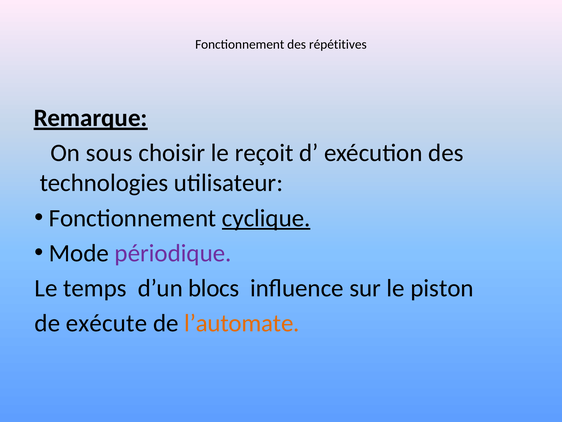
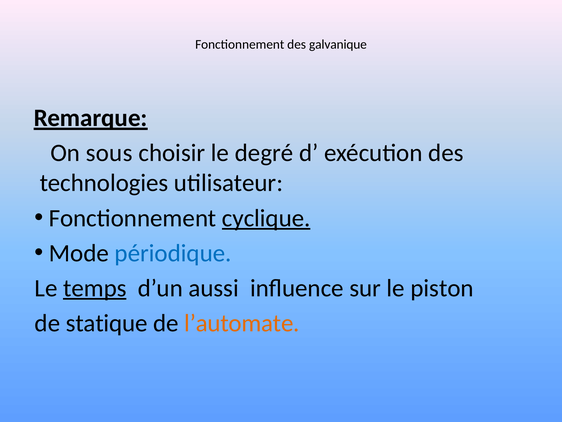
répétitives: répétitives -> galvanique
reçoit: reçoit -> degré
périodique colour: purple -> blue
temps underline: none -> present
blocs: blocs -> aussi
exécute: exécute -> statique
